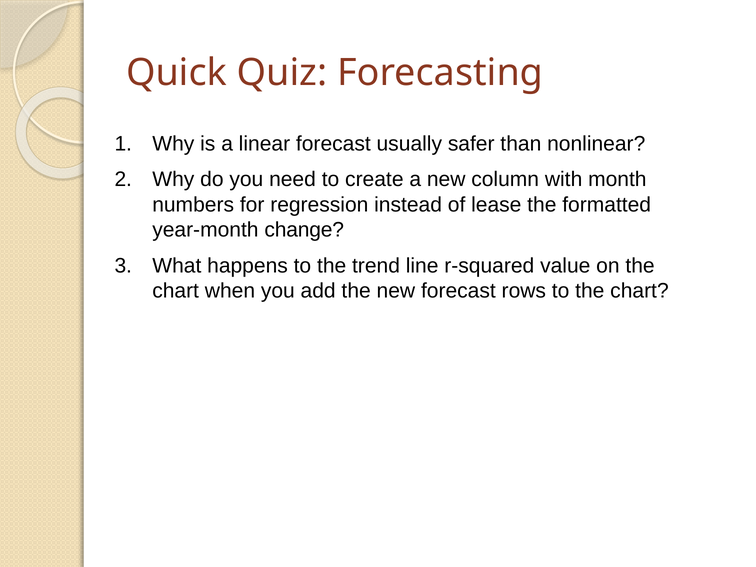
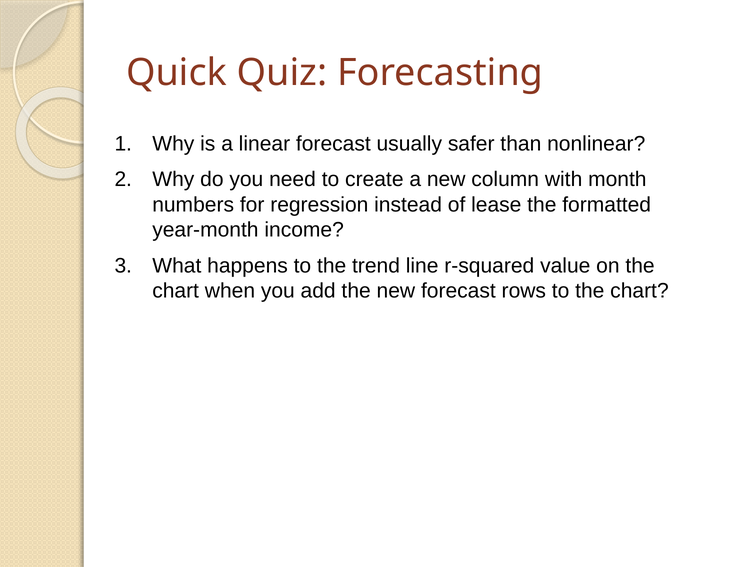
change: change -> income
